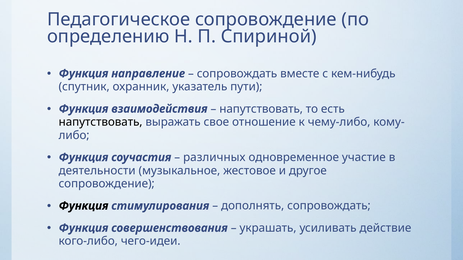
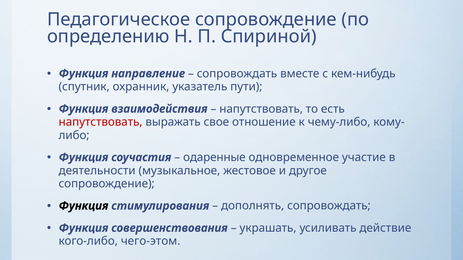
напутствовать at (101, 122) colour: black -> red
различных: различных -> одаренные
чего-идеи: чего-идеи -> чего-этом
